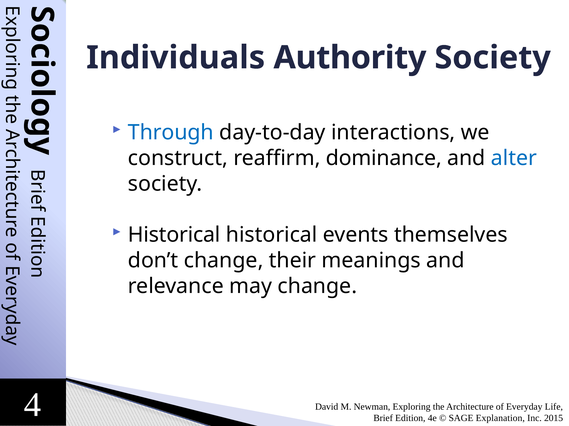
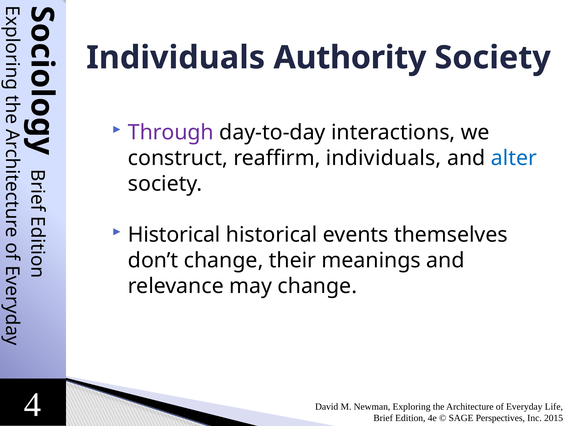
Through colour: blue -> purple
reaffirm dominance: dominance -> individuals
Explanation: Explanation -> Perspectives
